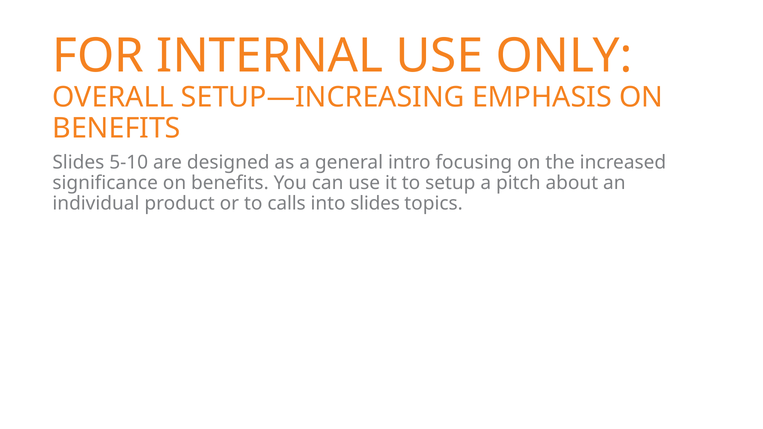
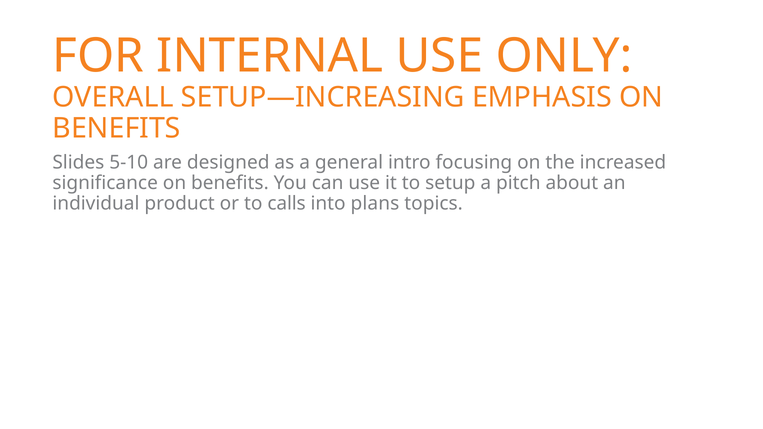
into slides: slides -> plans
